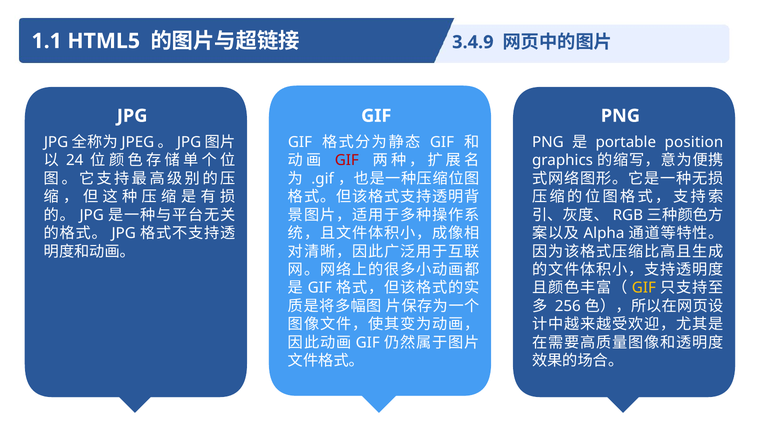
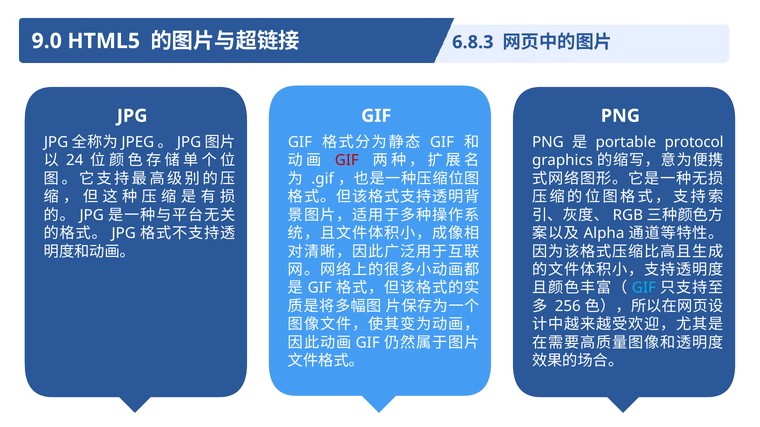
1.1: 1.1 -> 9.0
3.4.9: 3.4.9 -> 6.8.3
position: position -> protocol
GIF at (644, 288) colour: yellow -> light blue
